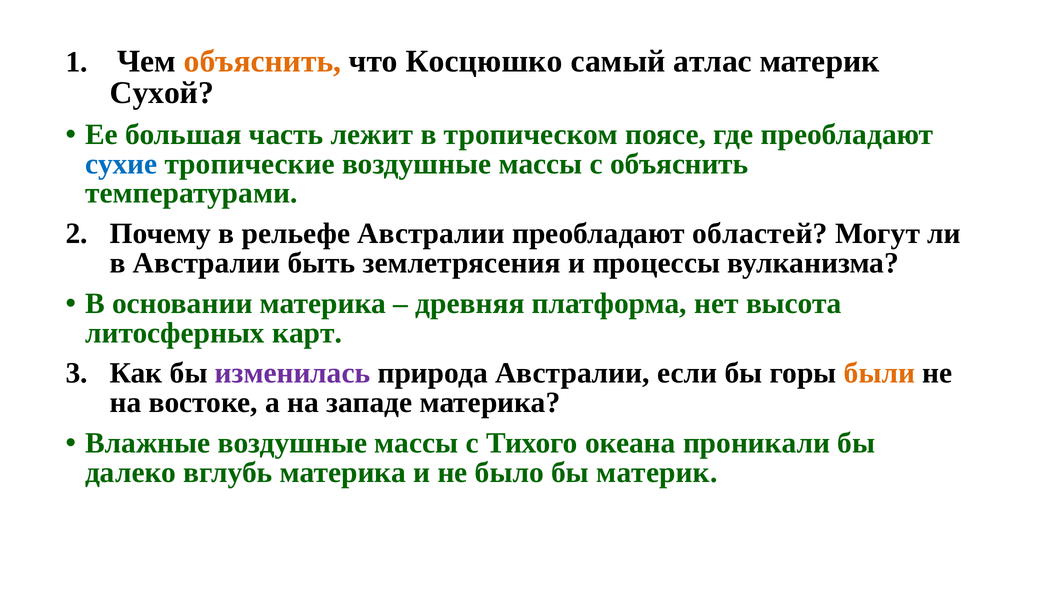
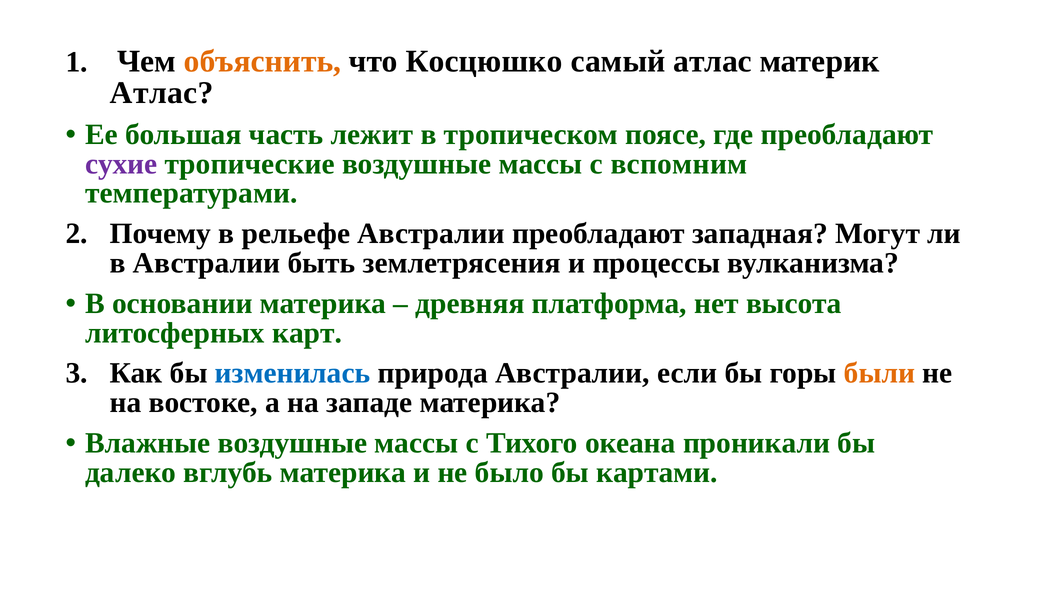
Сухой at (162, 93): Сухой -> Атлас
сухие colour: blue -> purple
с объяснить: объяснить -> вспомним
областей: областей -> западная
изменилась colour: purple -> blue
бы материк: материк -> картами
